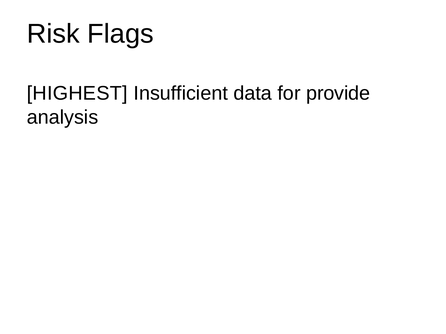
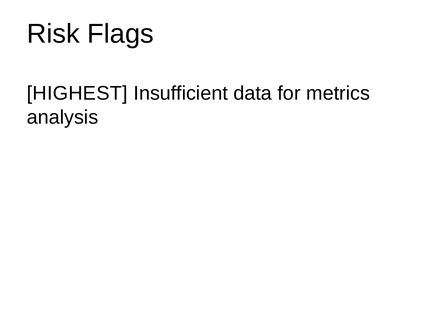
provide: provide -> metrics
